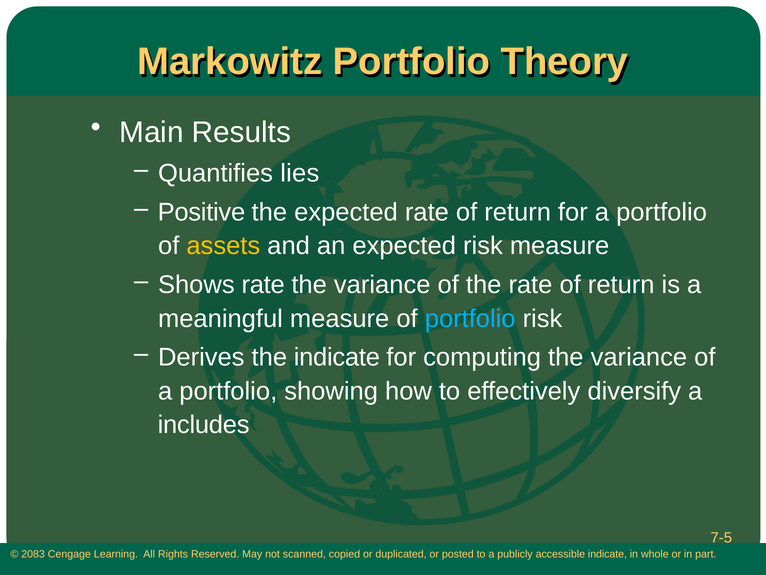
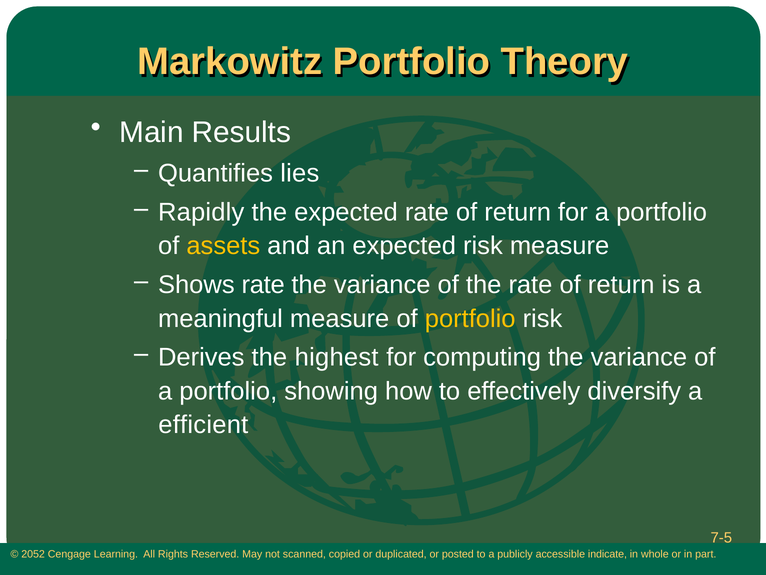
Positive: Positive -> Rapidly
portfolio at (470, 318) colour: light blue -> yellow
the indicate: indicate -> highest
includes: includes -> efficient
2083: 2083 -> 2052
